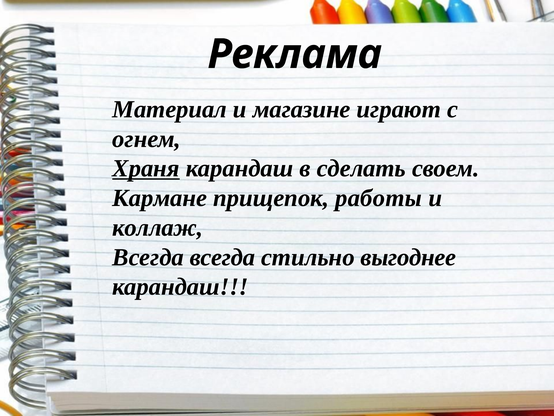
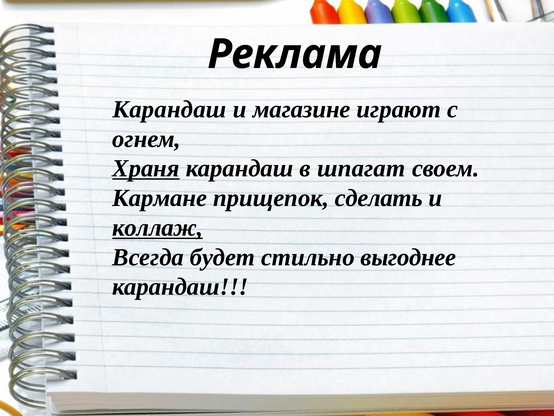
Материал at (170, 109): Материал -> Карандаш
сделать: сделать -> шпагат
работы: работы -> сделать
коллаж underline: none -> present
Всегда всегда: всегда -> будет
